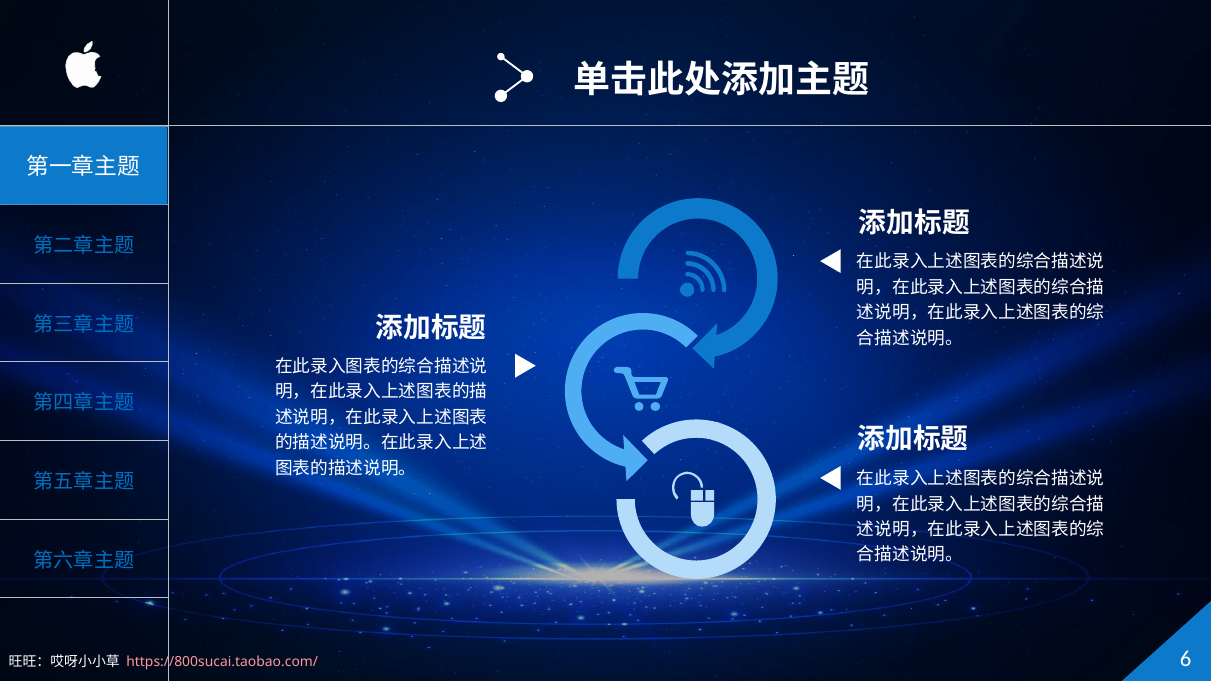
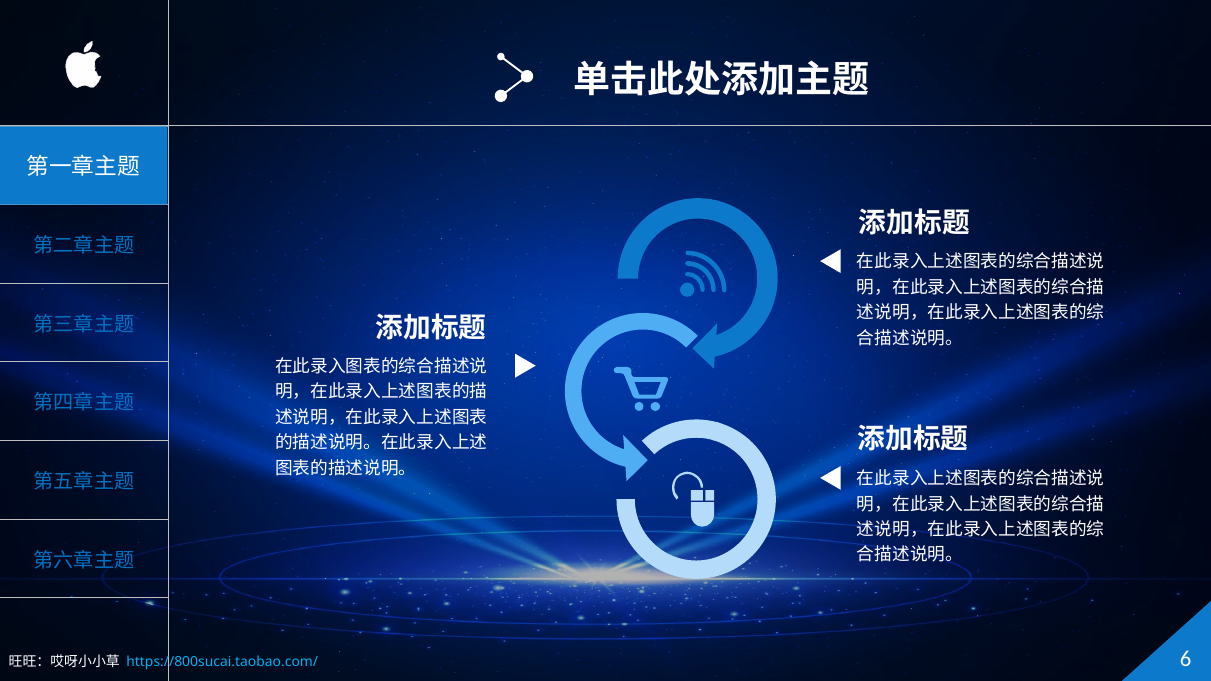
https://800sucai.taobao.com/ colour: pink -> light blue
